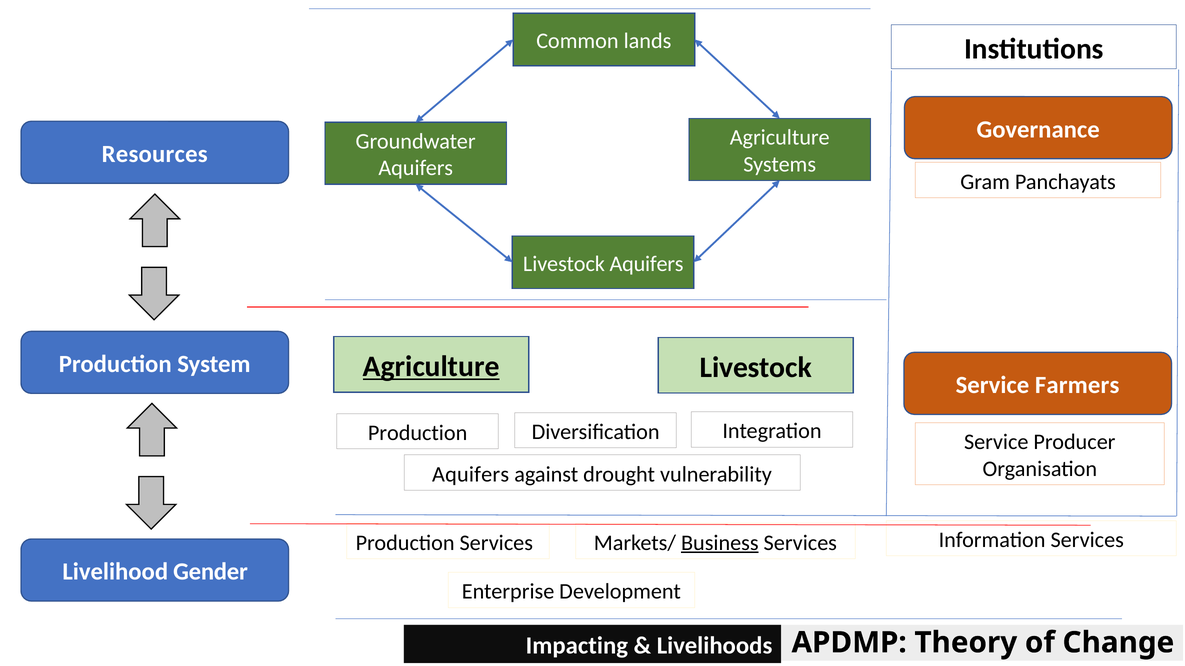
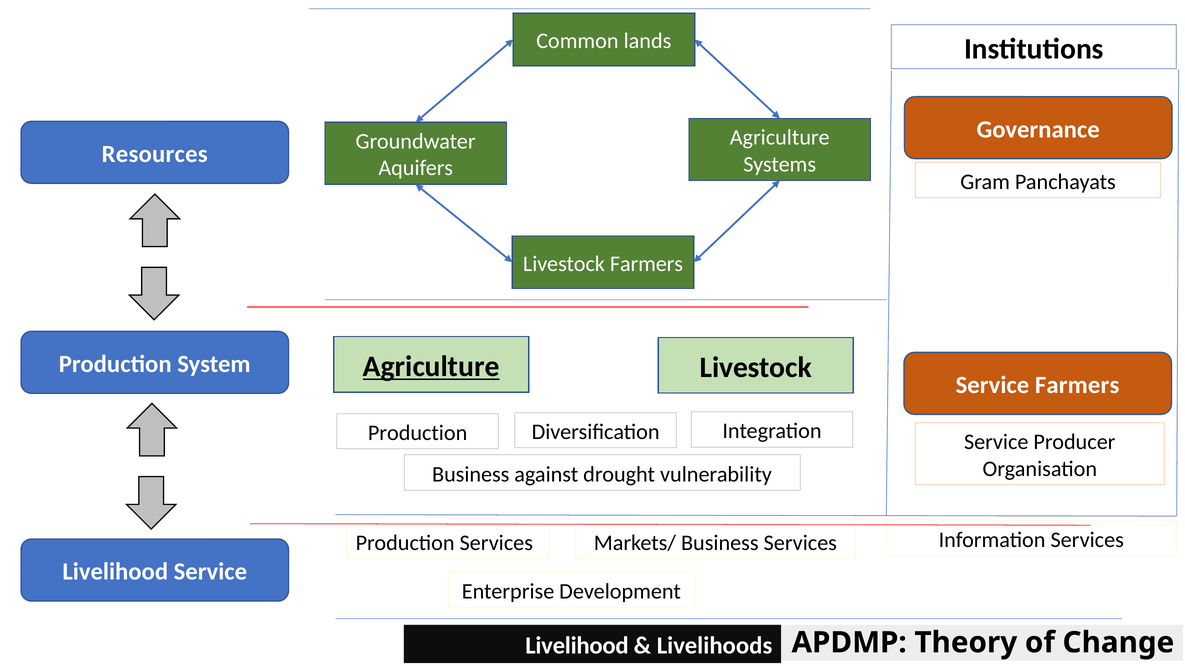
Livestock Aquifers: Aquifers -> Farmers
Aquifers at (471, 475): Aquifers -> Business
Business at (720, 543) underline: present -> none
Livelihood Gender: Gender -> Service
Impacting at (577, 646): Impacting -> Livelihood
